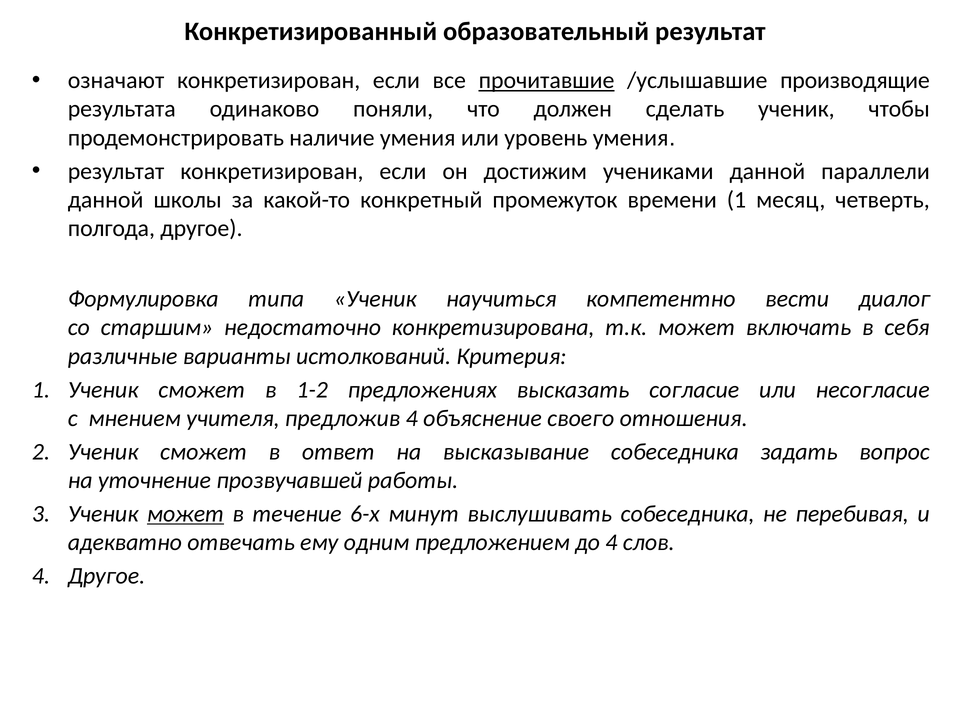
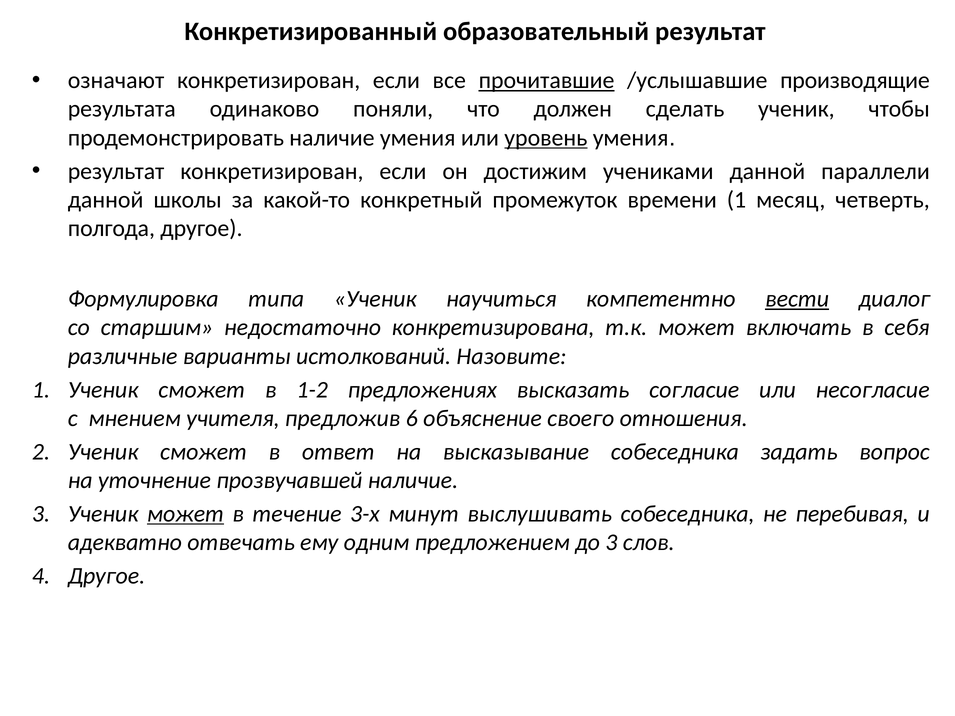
уровень underline: none -> present
вести underline: none -> present
Критерия: Критерия -> Назовите
предложив 4: 4 -> 6
прозвучавшей работы: работы -> наличие
6-х: 6-х -> 3-х
до 4: 4 -> 3
